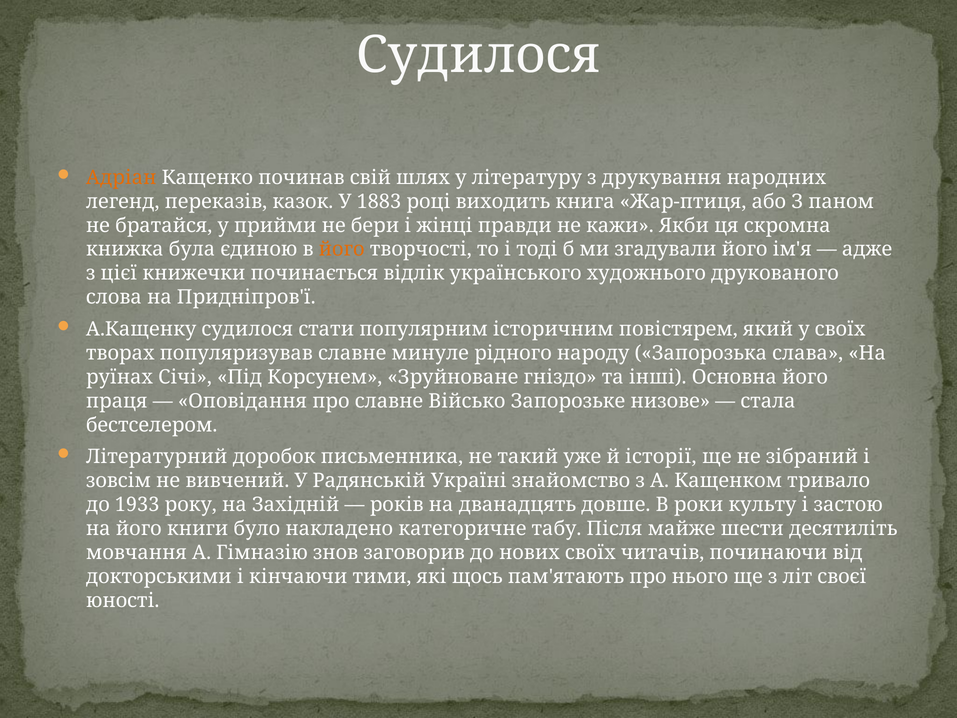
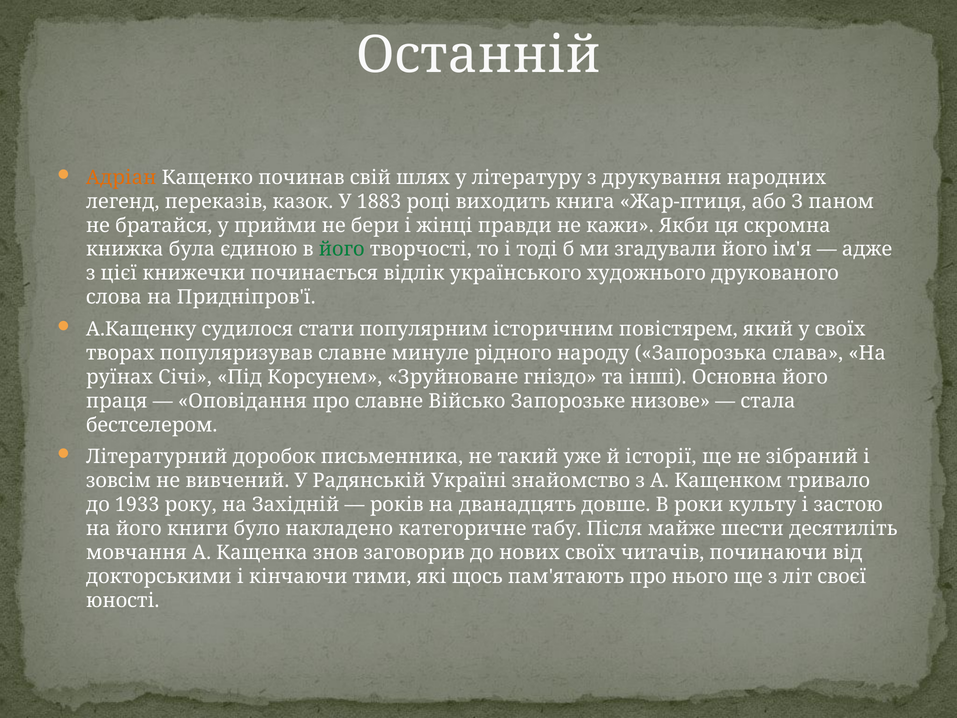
Судилося at (479, 55): Судилося -> Останній
його at (342, 249) colour: orange -> green
Гімназію: Гімназію -> Кащенка
